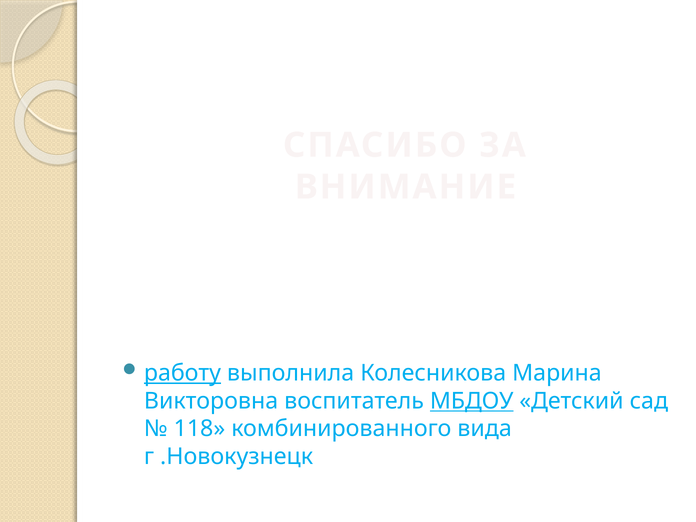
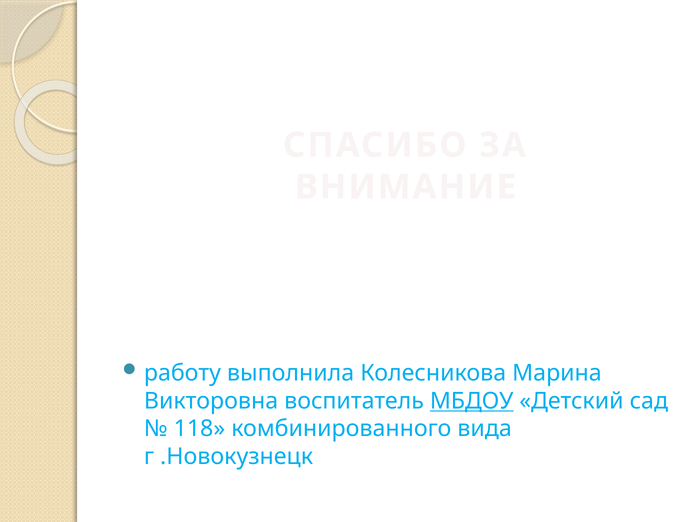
работу underline: present -> none
